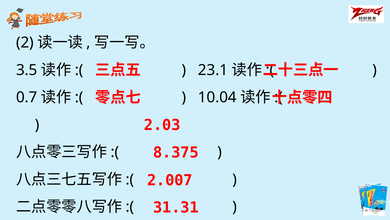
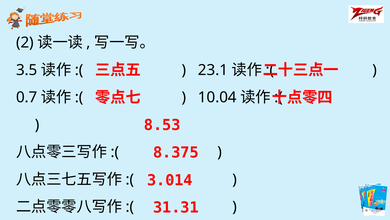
2.03: 2.03 -> 8.53
2.007: 2.007 -> 3.014
